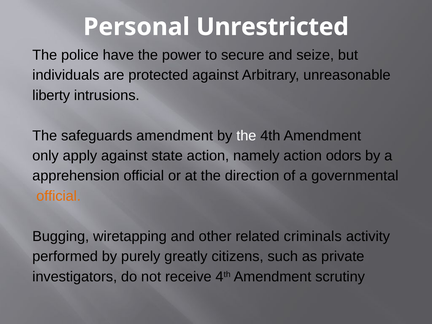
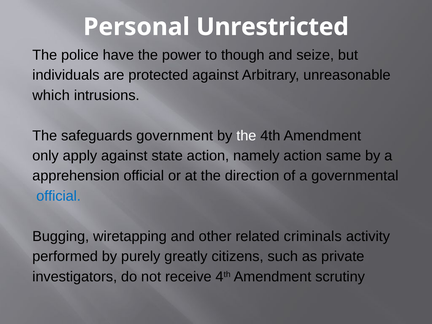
secure: secure -> though
liberty: liberty -> which
safeguards amendment: amendment -> government
odors: odors -> same
official at (59, 196) colour: orange -> blue
